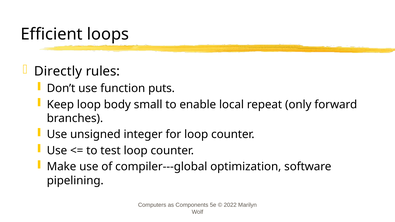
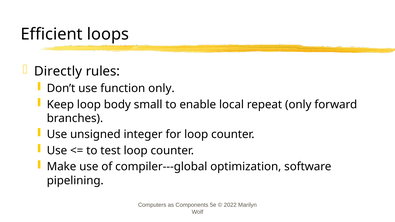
function puts: puts -> only
